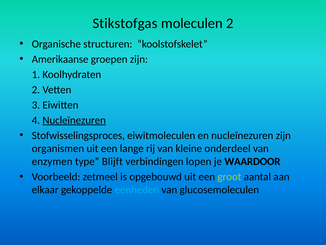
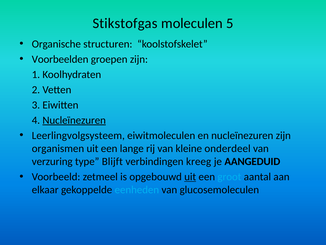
moleculen 2: 2 -> 5
Amerikaanse: Amerikaanse -> Voorbeelden
Stofwisselingsproces: Stofwisselingsproces -> Leerlingvolgsysteem
enzymen: enzymen -> verzuring
lopen: lopen -> kreeg
WAARDOOR: WAARDOOR -> AANGEDUID
uit at (190, 176) underline: none -> present
groot colour: light green -> light blue
